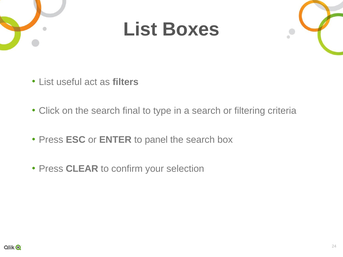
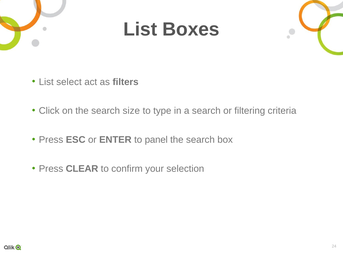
useful: useful -> select
final: final -> size
